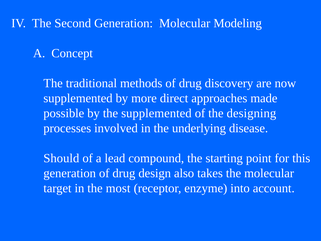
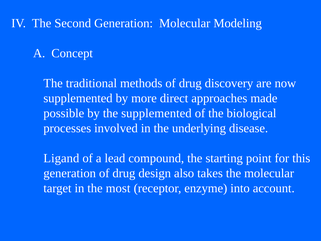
designing: designing -> biological
Should: Should -> Ligand
